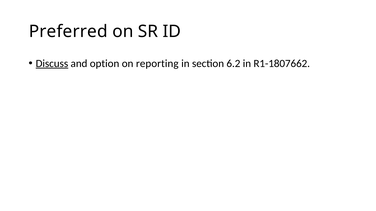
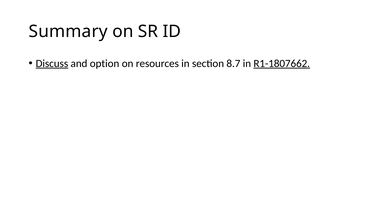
Preferred: Preferred -> Summary
reporting: reporting -> resources
6.2: 6.2 -> 8.7
R1-1807662 underline: none -> present
